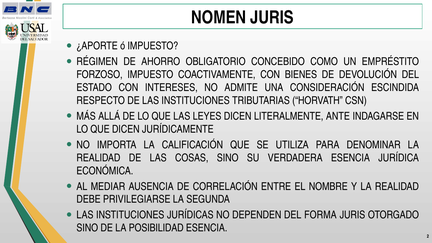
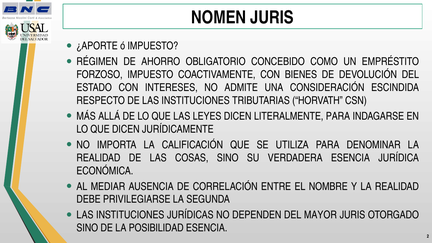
LITERALMENTE ANTE: ANTE -> PARA
FORMA: FORMA -> MAYOR
